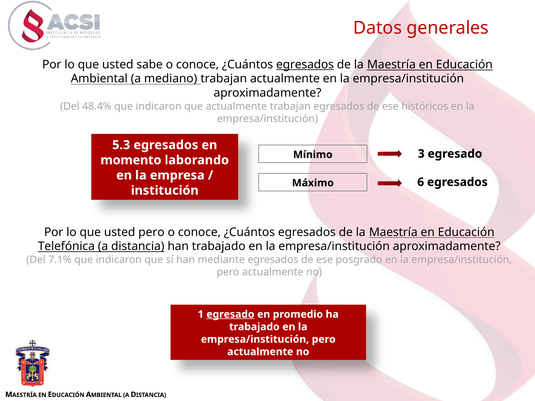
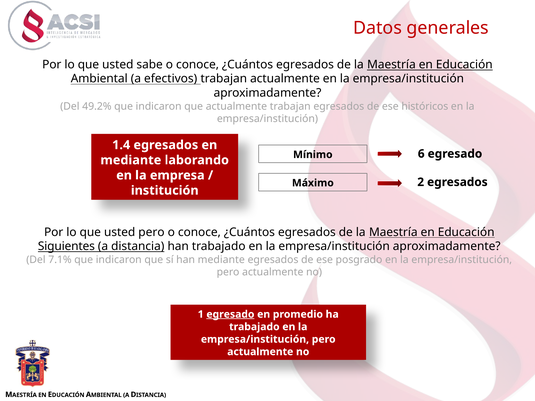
egresados at (305, 65) underline: present -> none
mediano: mediano -> efectivos
48.4%: 48.4% -> 49.2%
5.3: 5.3 -> 1.4
3: 3 -> 6
momento at (131, 160): momento -> mediante
6: 6 -> 2
Telefónica: Telefónica -> Siguientes
